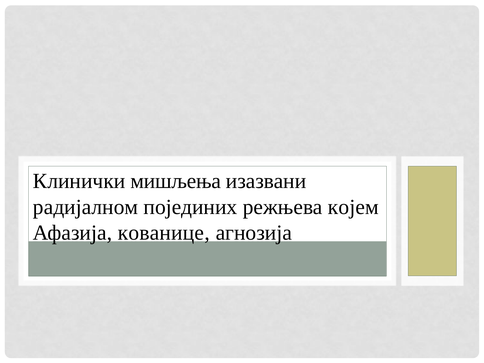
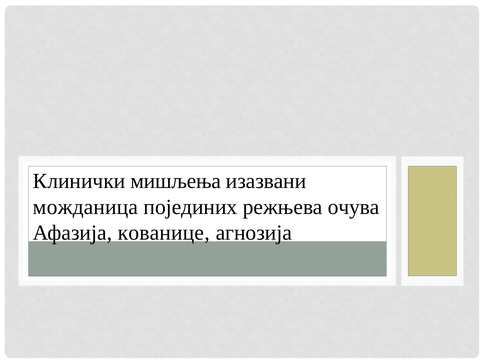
радијалном: радијалном -> можданица
којем: којем -> очува
